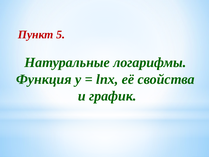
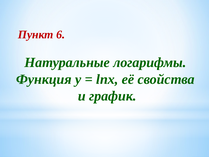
5: 5 -> 6
